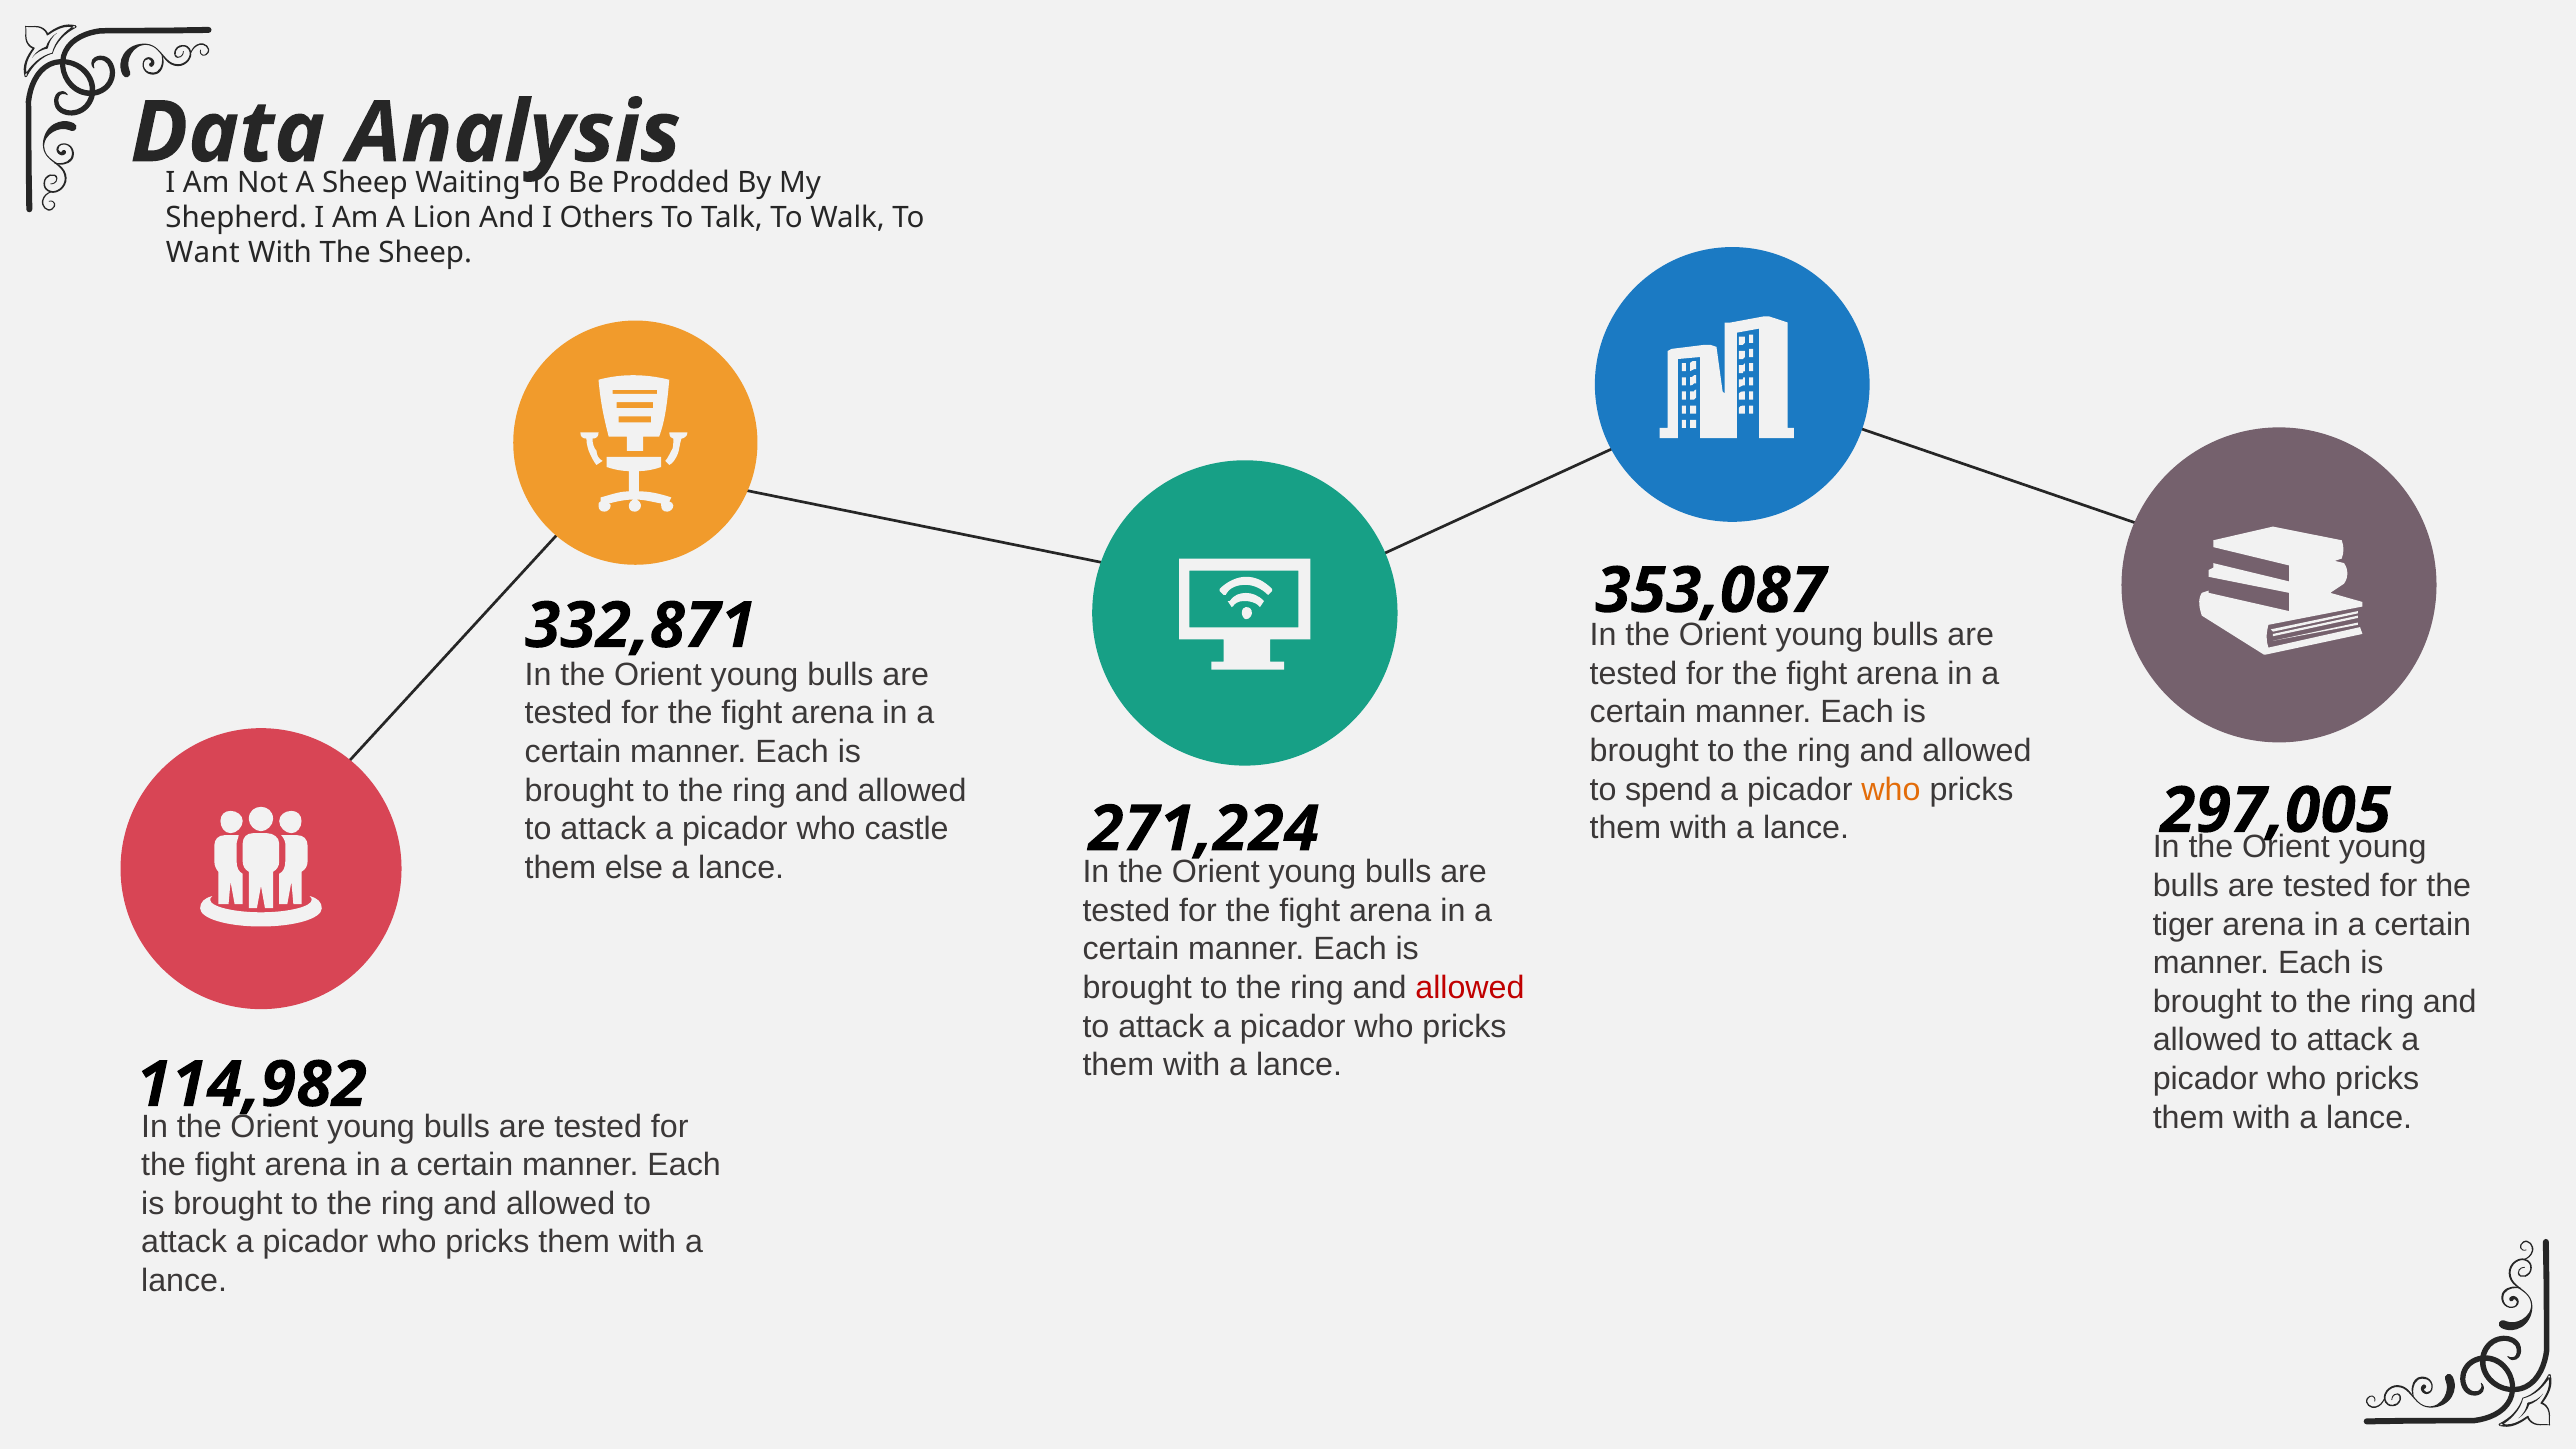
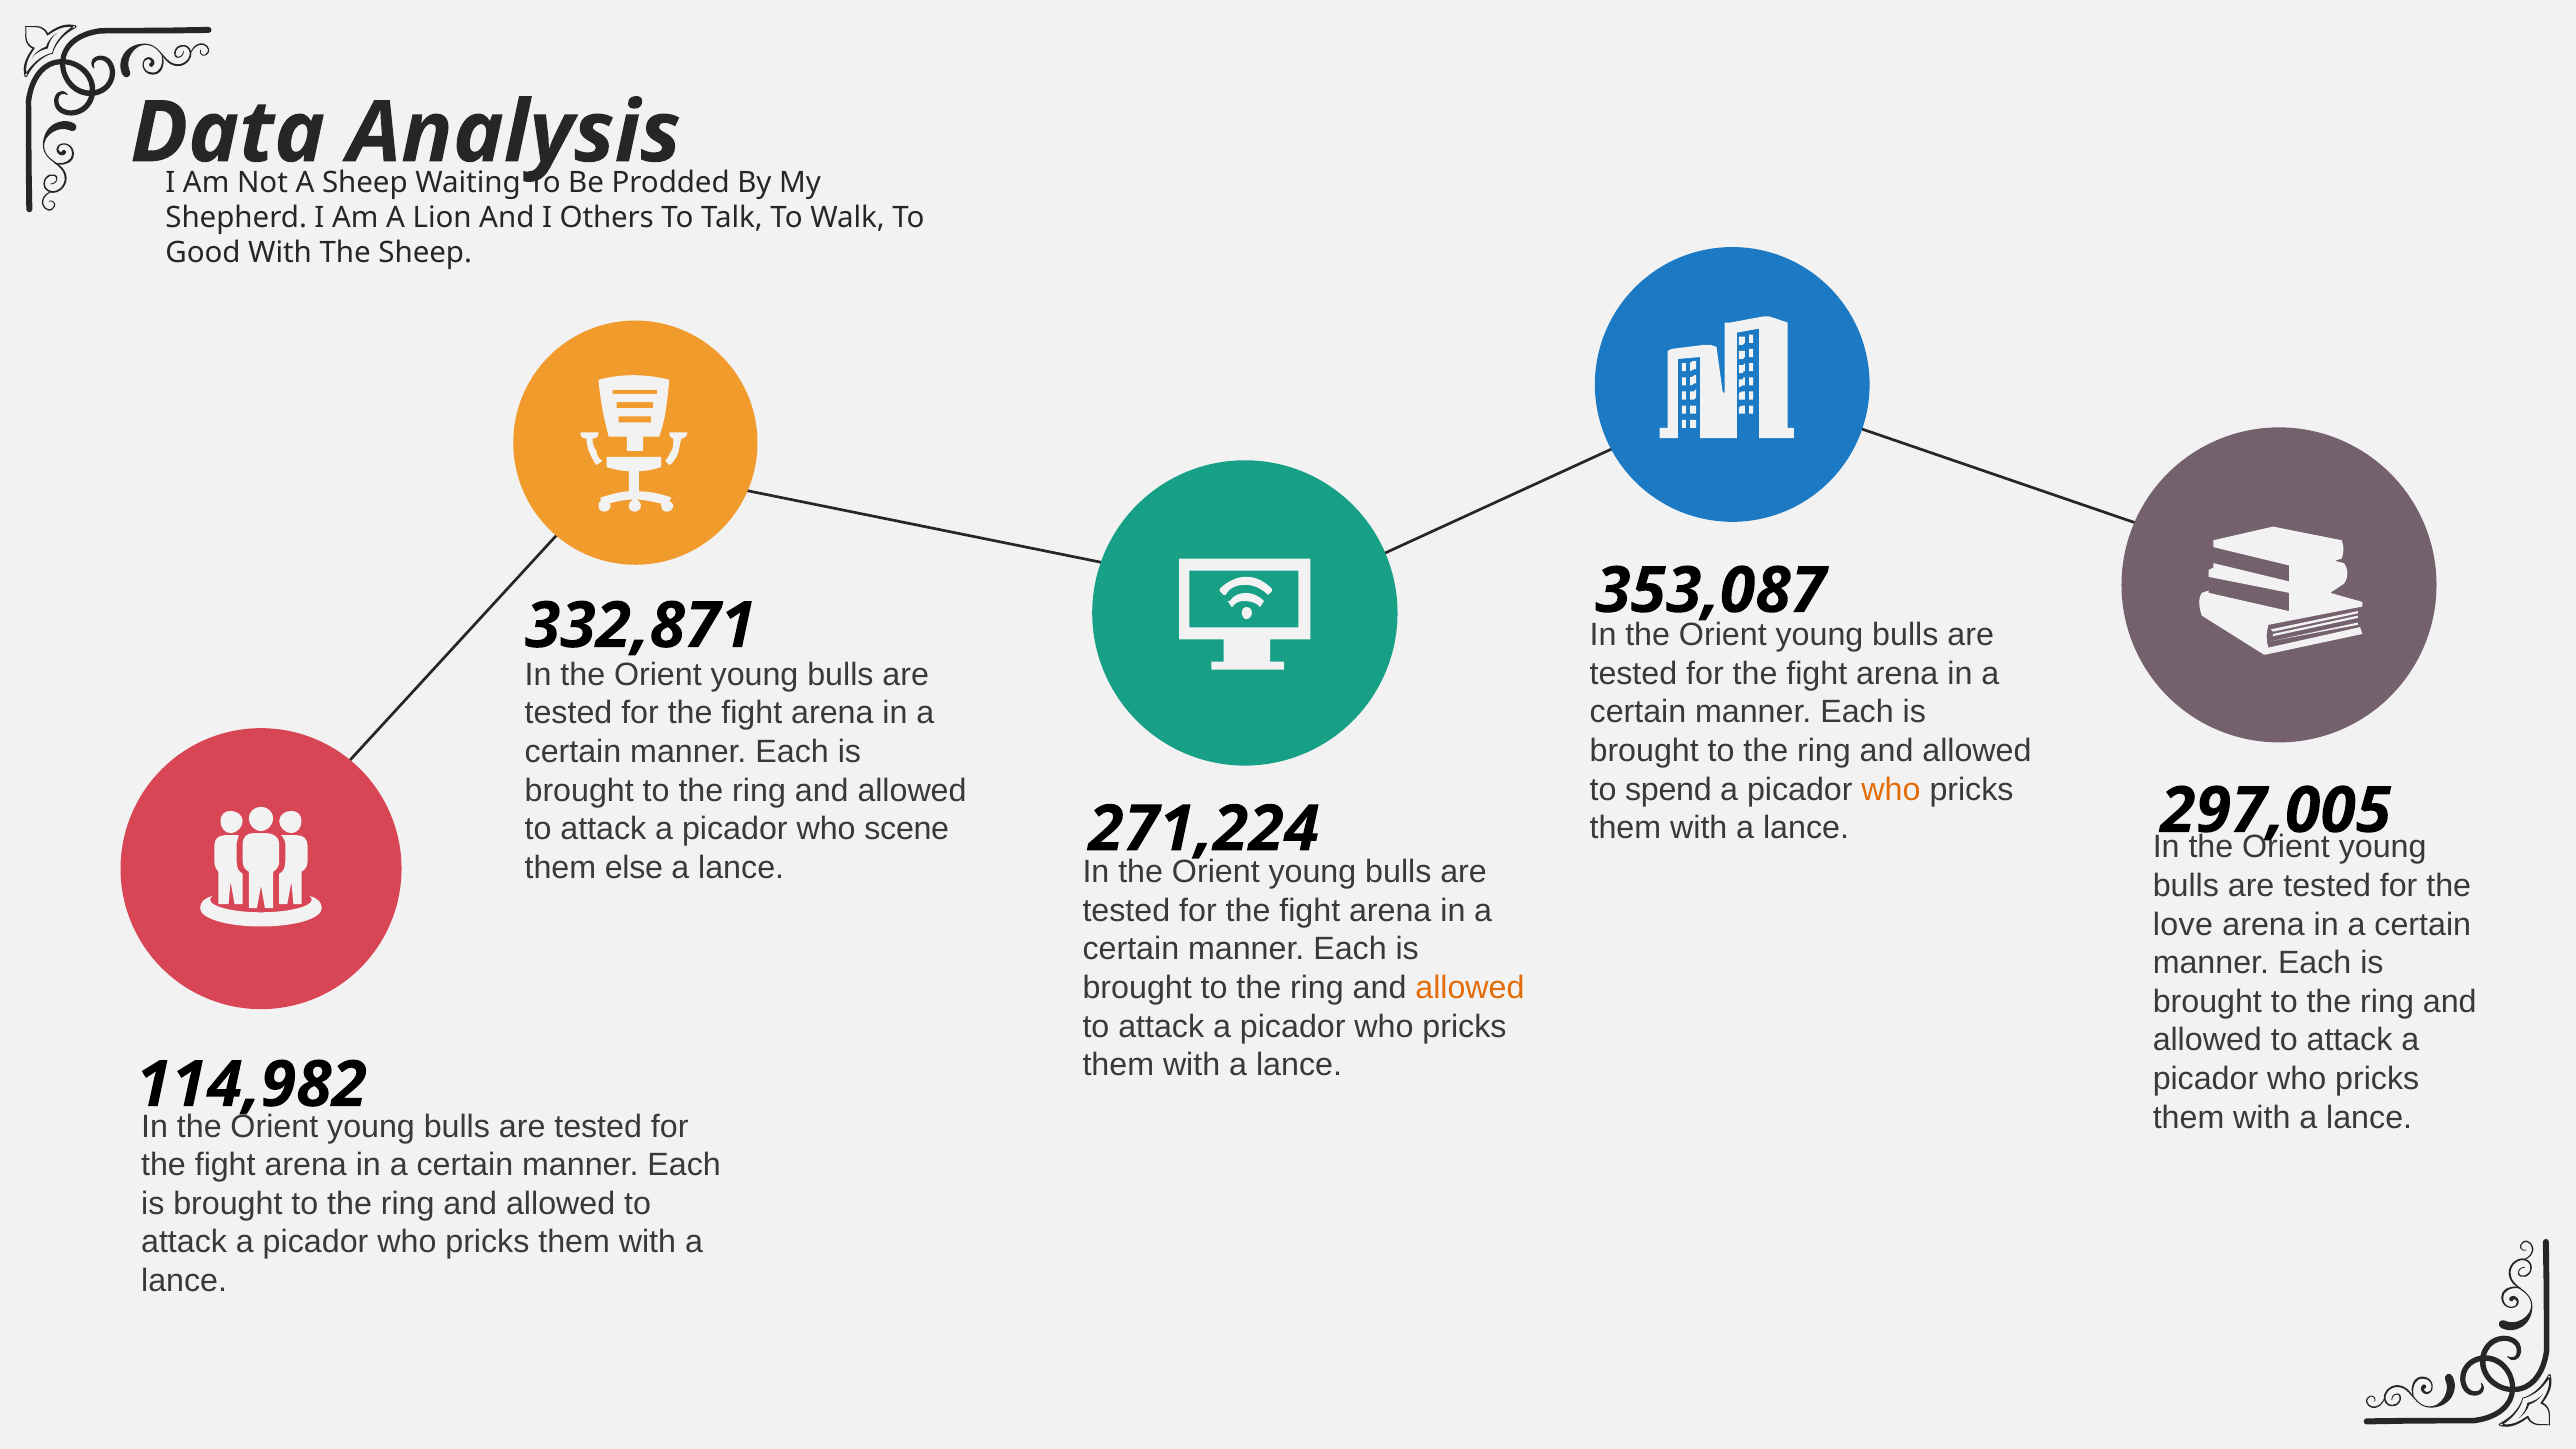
Want: Want -> Good
castle: castle -> scene
tiger: tiger -> love
allowed at (1470, 988) colour: red -> orange
